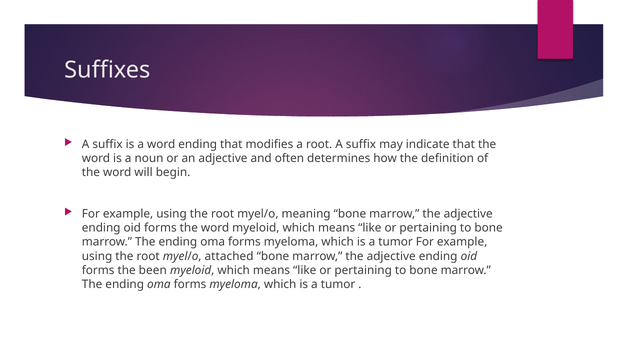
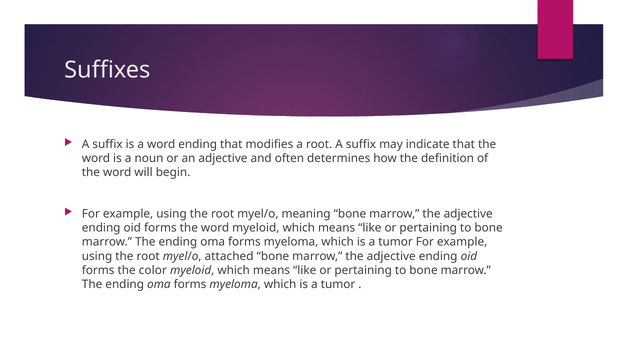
been: been -> color
